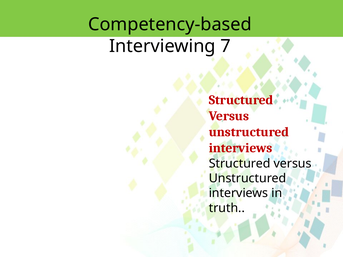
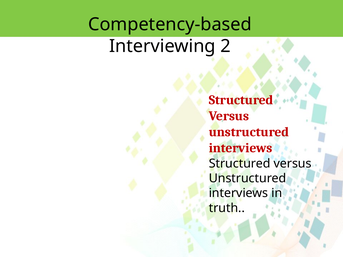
7: 7 -> 2
